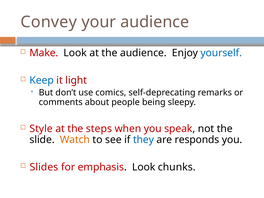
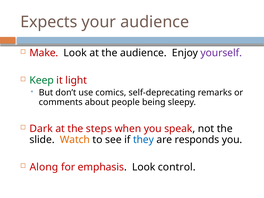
Convey: Convey -> Expects
yourself colour: blue -> purple
Keep colour: blue -> green
Style: Style -> Dark
Slides: Slides -> Along
chunks: chunks -> control
